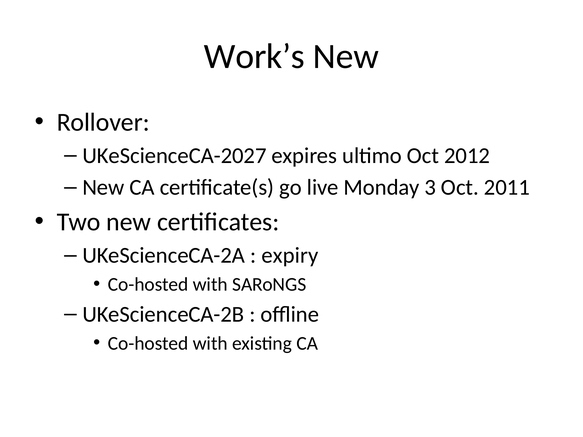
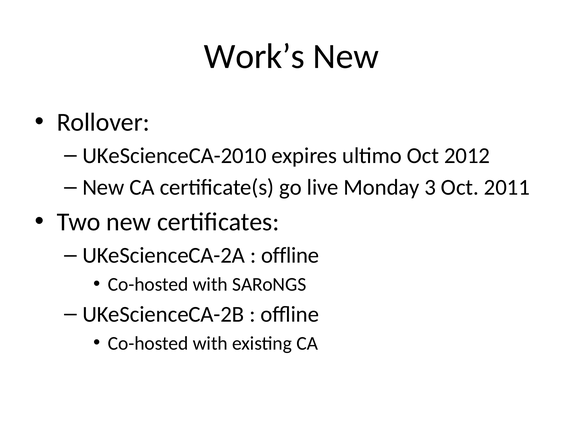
UKeScienceCA-2027: UKeScienceCA-2027 -> UKeScienceCA-2010
expiry at (290, 256): expiry -> offline
